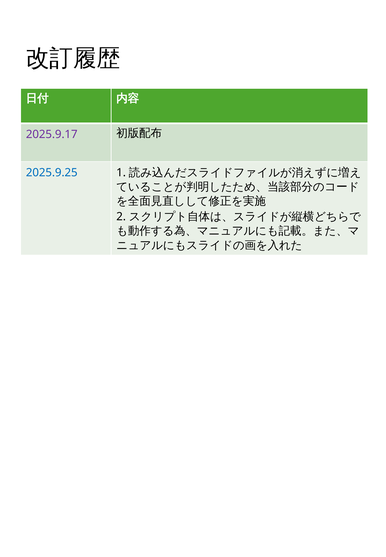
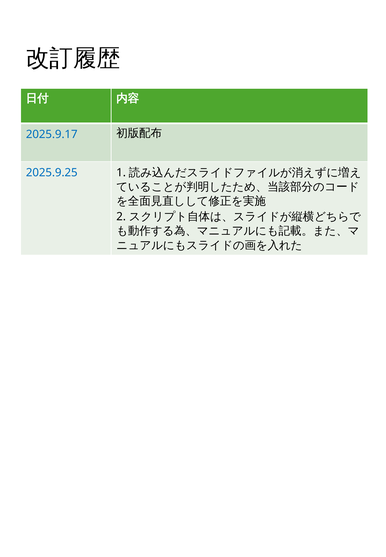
2025.9.17 colour: purple -> blue
